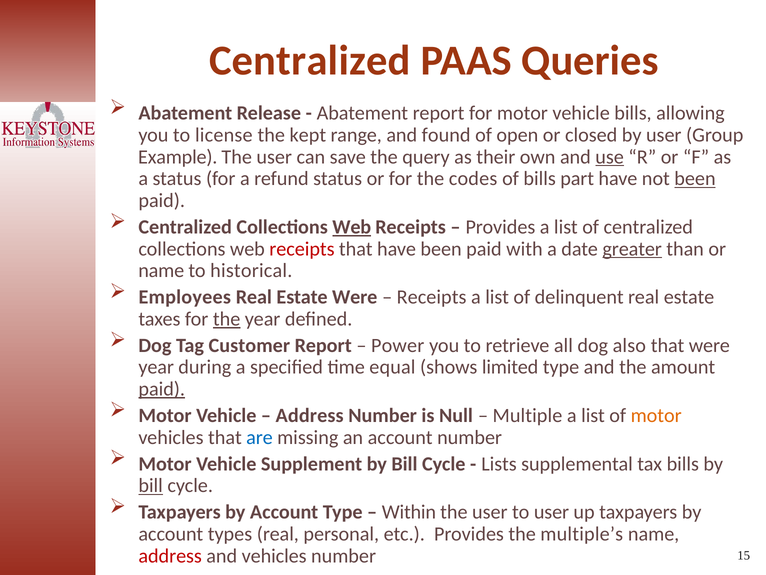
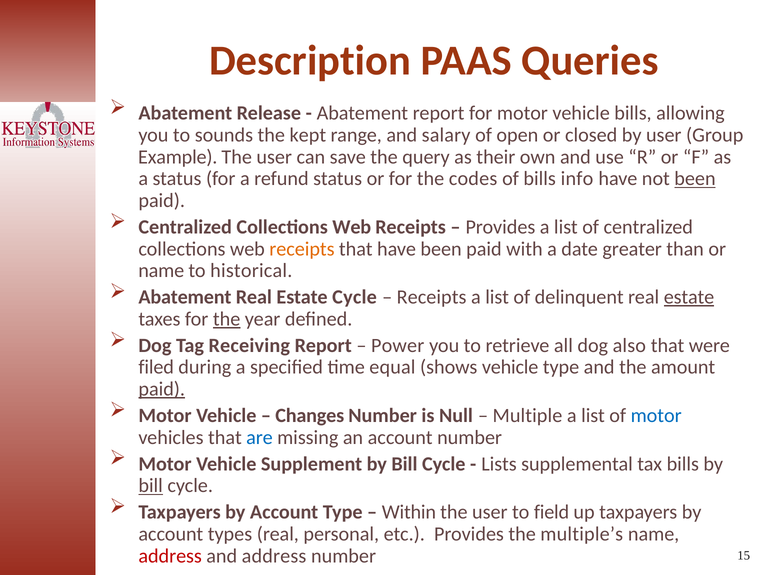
Centralized at (310, 60): Centralized -> Description
license: license -> sounds
found: found -> salary
use underline: present -> none
part: part -> info
Web at (352, 227) underline: present -> none
receipts at (302, 249) colour: red -> orange
greater underline: present -> none
Employees at (185, 297): Employees -> Abatement
Estate Were: Were -> Cycle
estate at (689, 297) underline: none -> present
Customer: Customer -> Receiving
year at (156, 367): year -> filed
shows limited: limited -> vehicle
Address at (310, 415): Address -> Changes
motor at (656, 415) colour: orange -> blue
to user: user -> field
and vehicles: vehicles -> address
